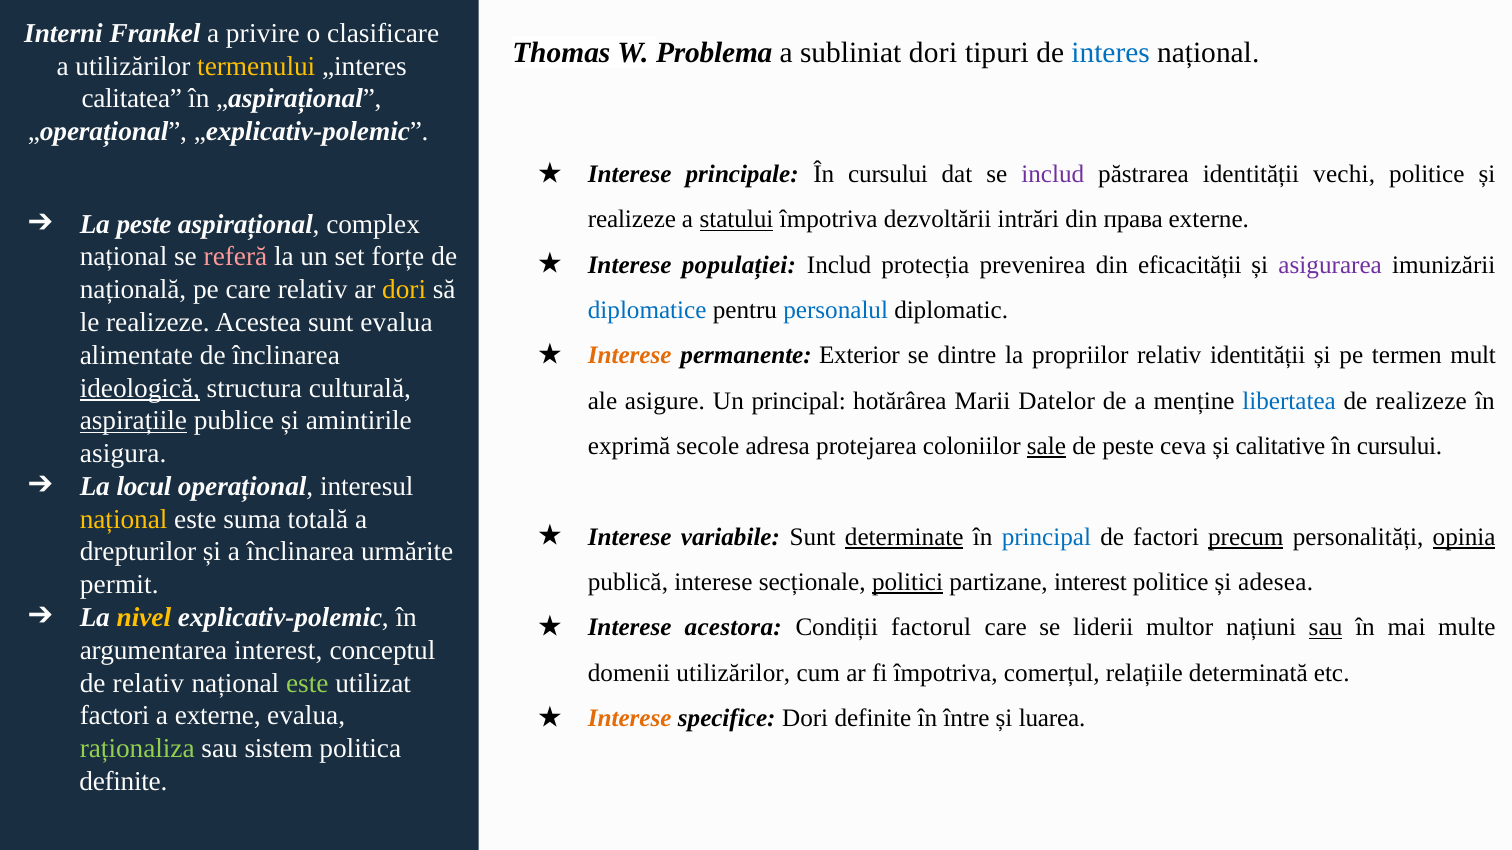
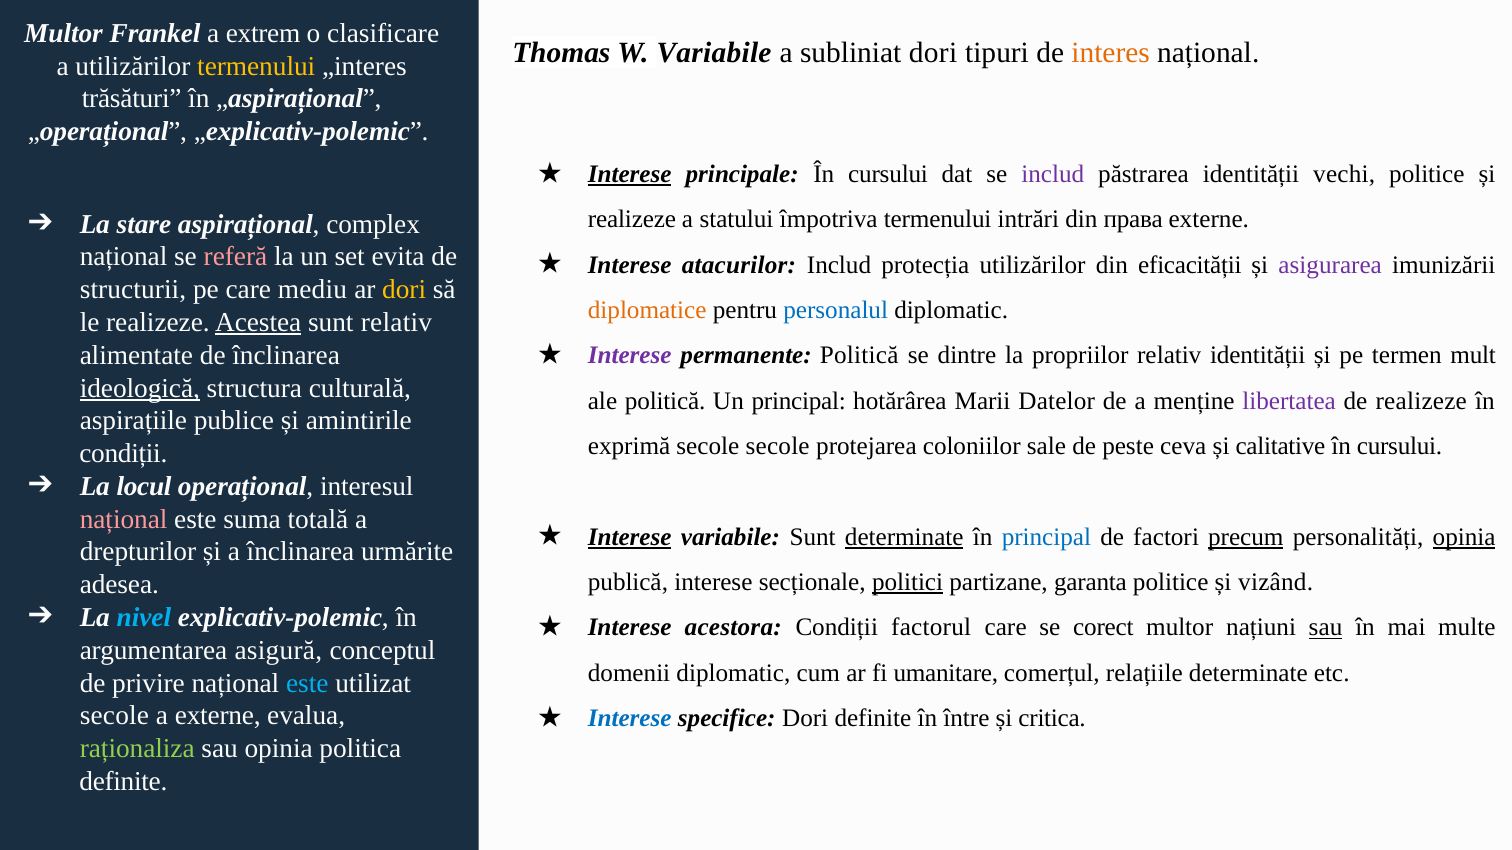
Interni at (64, 33): Interni -> Multor
privire: privire -> extrem
W Problema: Problema -> Variabile
interes colour: blue -> orange
calitatea: calitatea -> trăsături
Interese at (630, 174) underline: none -> present
statului underline: present -> none
împotriva dezvoltării: dezvoltării -> termenului
La peste: peste -> stare
forțe: forțe -> evita
populației: populației -> atacurilor
protecția prevenirea: prevenirea -> utilizărilor
națională: națională -> structurii
care relativ: relativ -> mediu
diplomatice colour: blue -> orange
Acestea underline: none -> present
sunt evalua: evalua -> relativ
Interese at (630, 356) colour: orange -> purple
permanente Exterior: Exterior -> Politică
ale asigure: asigure -> politică
libertatea colour: blue -> purple
aspirațiile underline: present -> none
secole adresa: adresa -> secole
sale underline: present -> none
asigura at (123, 454): asigura -> condiții
național at (124, 520) colour: yellow -> pink
Interese at (630, 537) underline: none -> present
partizane interest: interest -> garanta
adesea: adesea -> vizând
permit: permit -> adesea
nivel colour: yellow -> light blue
liderii: liderii -> corect
argumentarea interest: interest -> asigură
domenii utilizărilor: utilizărilor -> diplomatic
fi împotriva: împotriva -> umanitare
relațiile determinată: determinată -> determinate
de relativ: relativ -> privire
este at (307, 684) colour: light green -> light blue
factori at (115, 716): factori -> secole
Interese at (630, 719) colour: orange -> blue
luarea: luarea -> critica
sau sistem: sistem -> opinia
